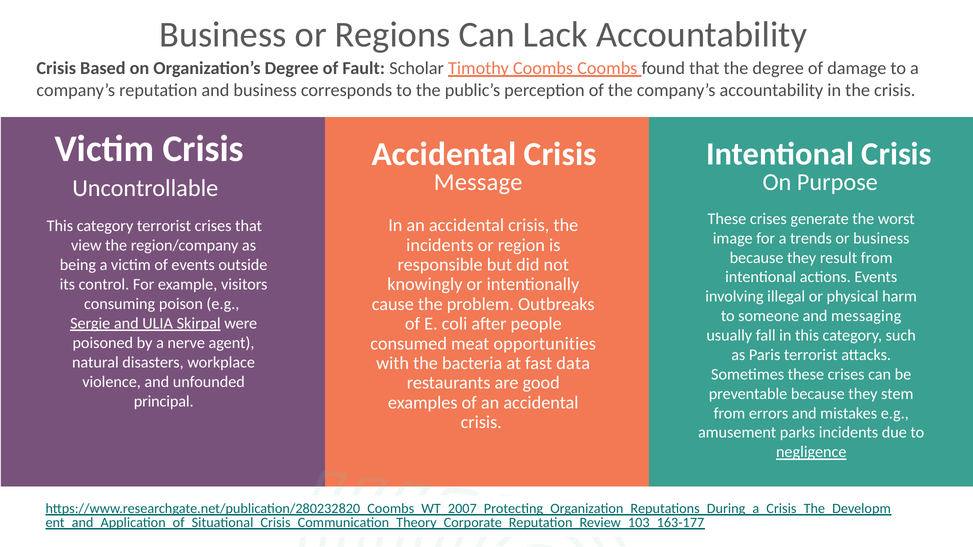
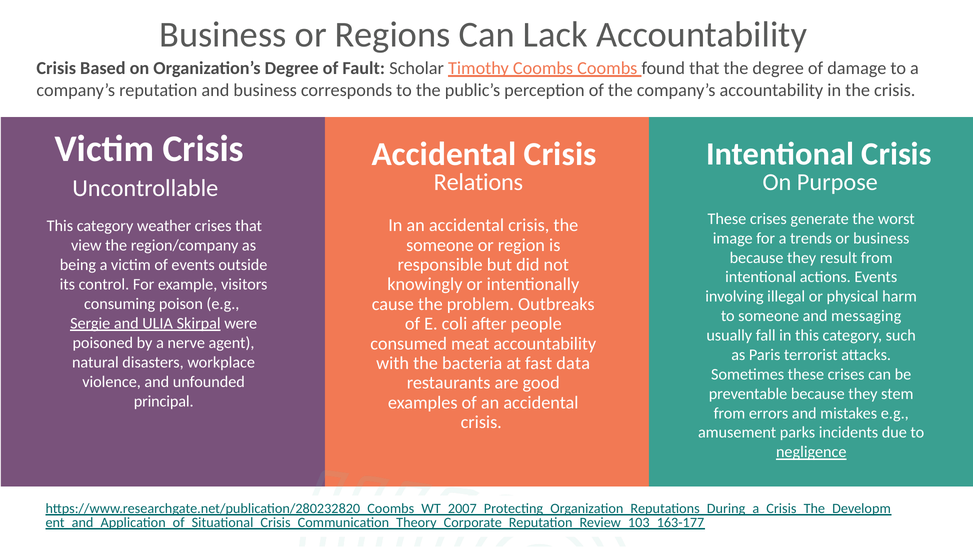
Message: Message -> Relations
category terrorist: terrorist -> weather
incidents at (440, 245): incidents -> someone
meat opportunities: opportunities -> accountability
